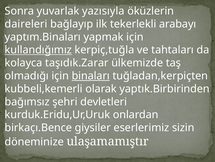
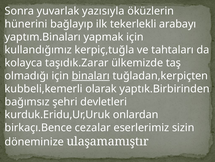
daireleri: daireleri -> hünerini
kullandığımız underline: present -> none
giysiler: giysiler -> cezalar
